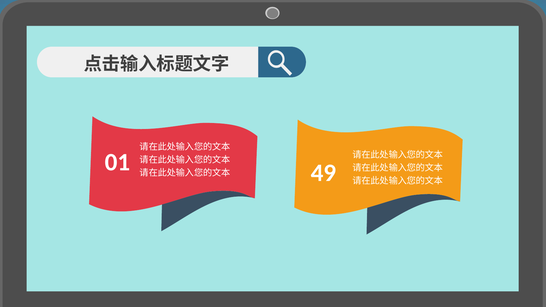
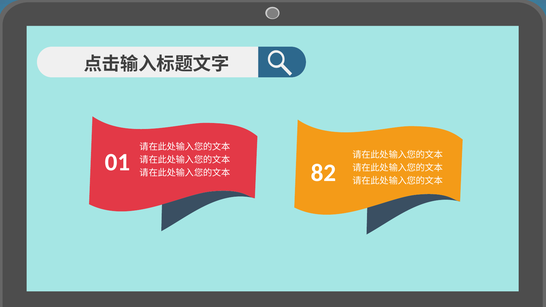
49: 49 -> 82
